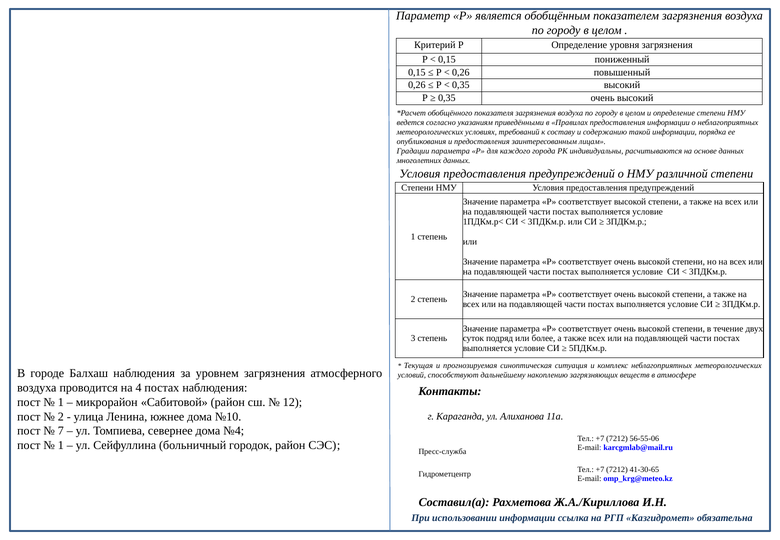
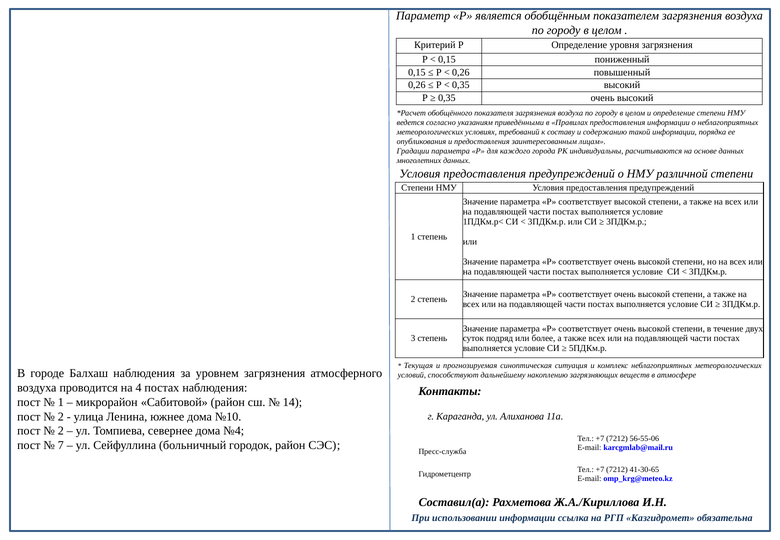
12: 12 -> 14
7 at (61, 431): 7 -> 2
1 at (61, 445): 1 -> 7
